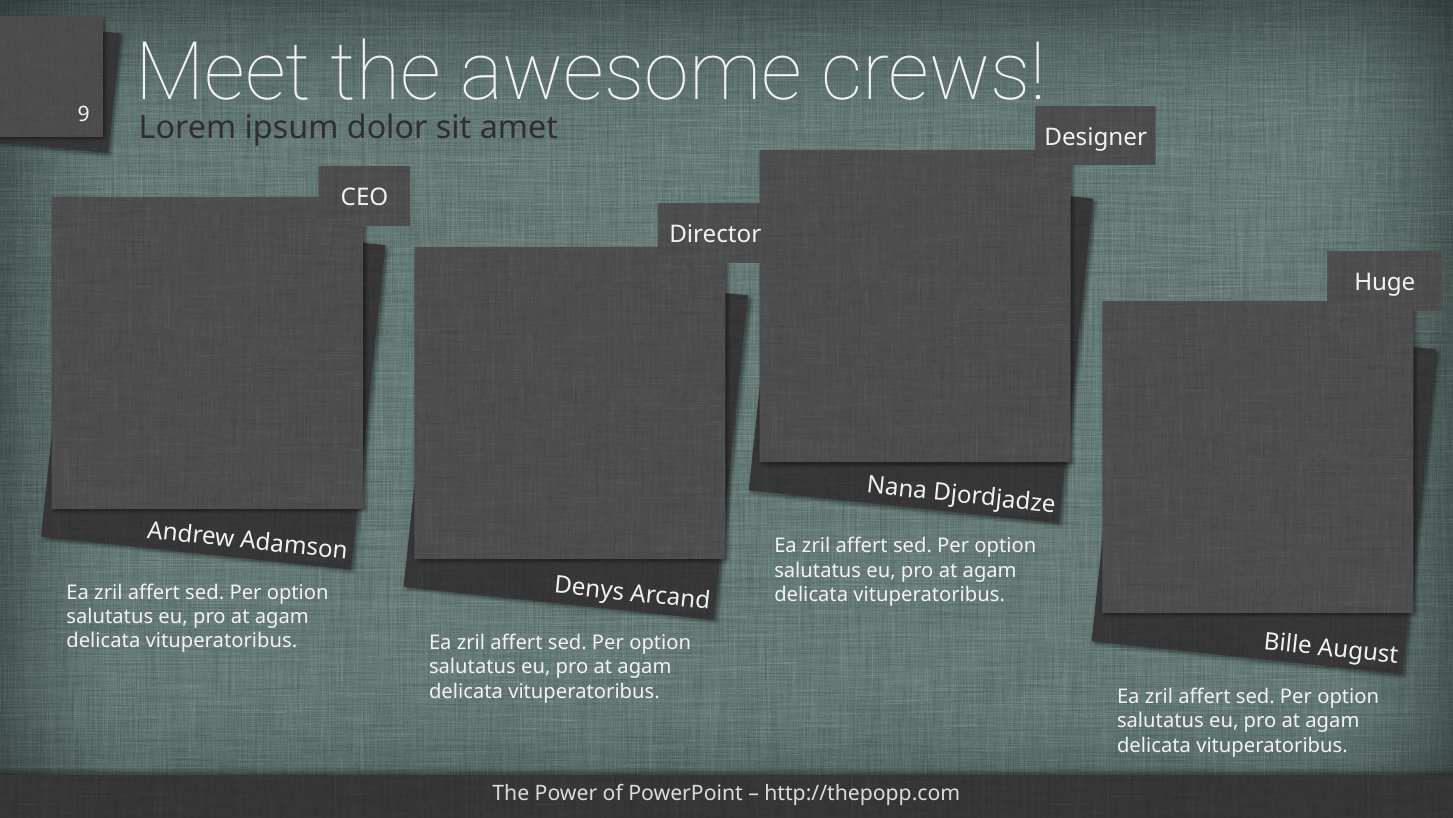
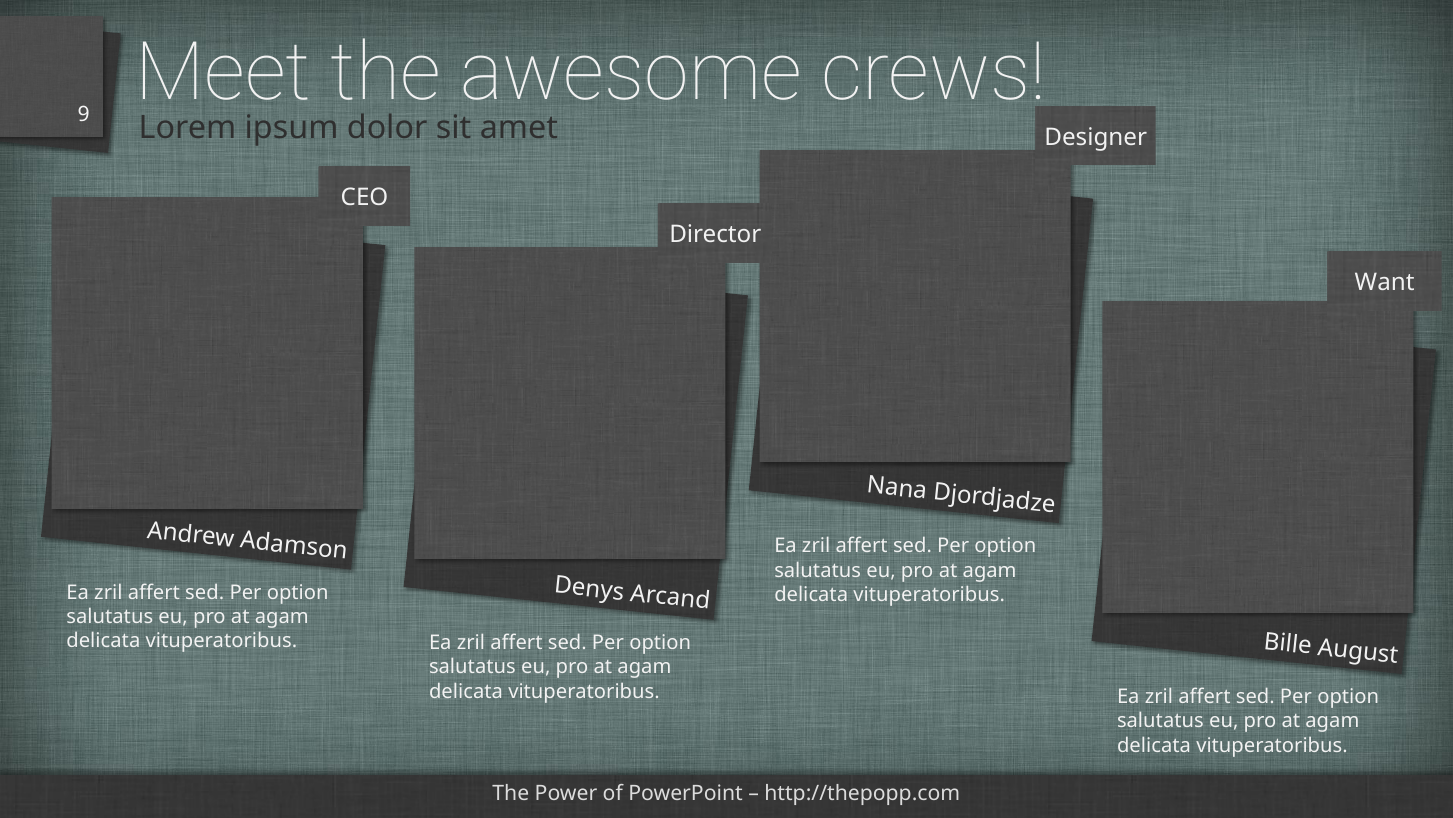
Huge: Huge -> Want
